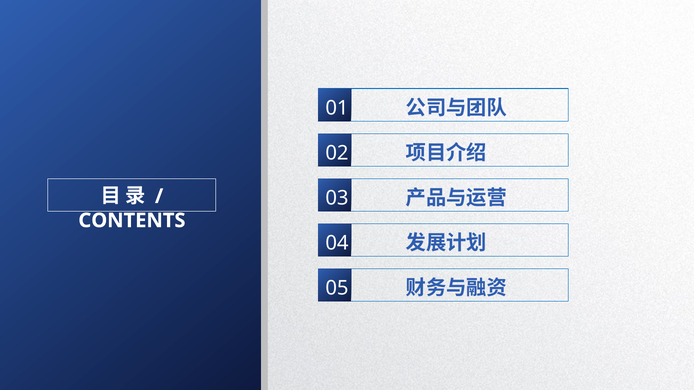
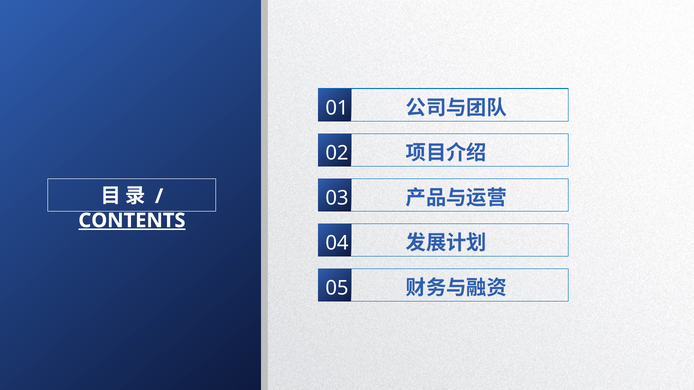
CONTENTS underline: none -> present
